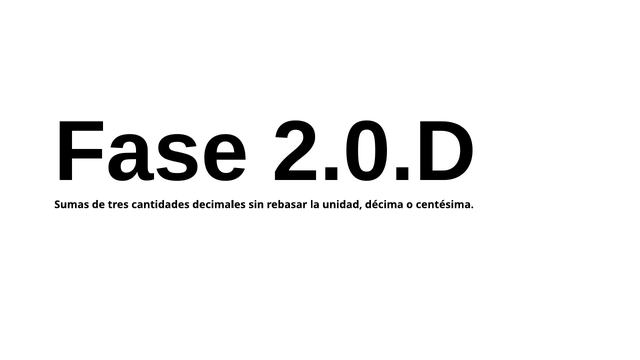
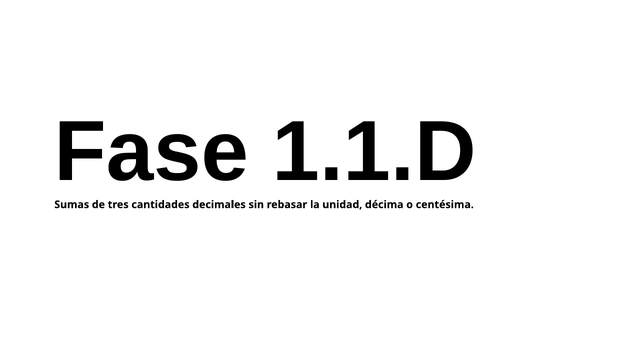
2.0.D: 2.0.D -> 1.1.D
